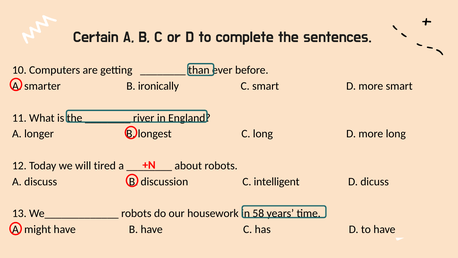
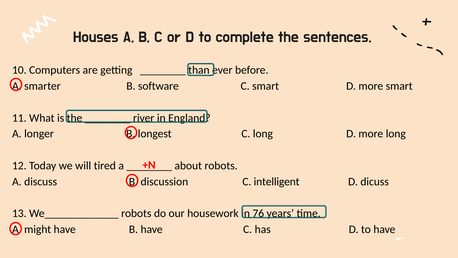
Certain: Certain -> Houses
ironically: ironically -> software
58: 58 -> 76
